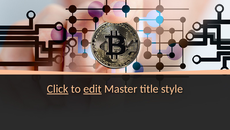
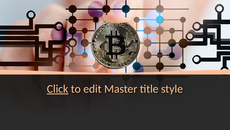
edit underline: present -> none
